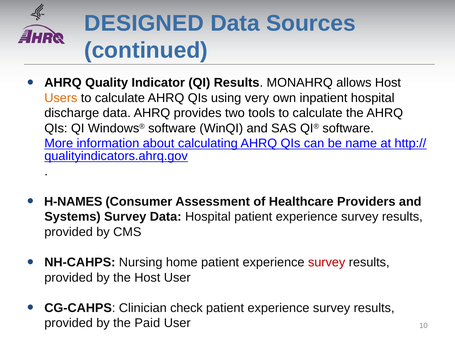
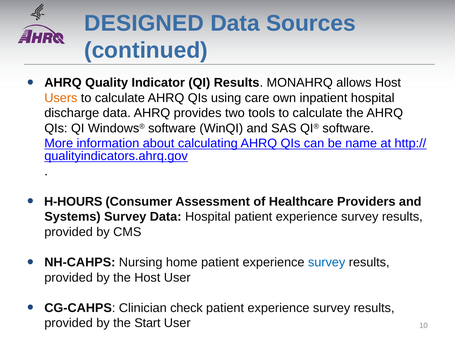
very: very -> care
H-NAMES: H-NAMES -> H-HOURS
survey at (327, 263) colour: red -> blue
Paid: Paid -> Start
